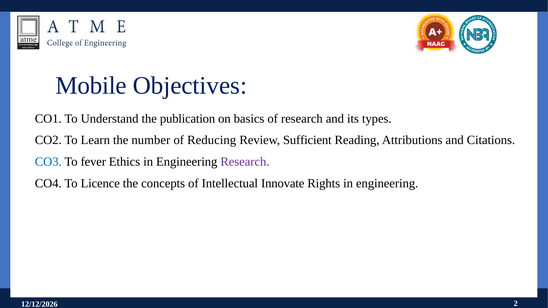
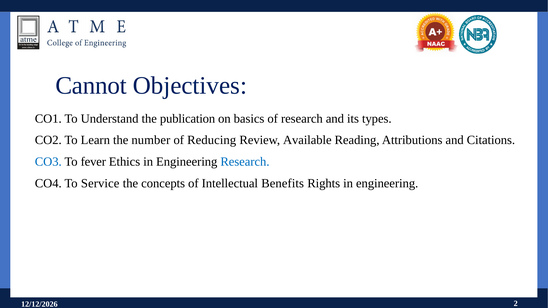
Mobile: Mobile -> Cannot
Sufficient: Sufficient -> Available
Research at (245, 162) colour: purple -> blue
Licence: Licence -> Service
Innovate: Innovate -> Benefits
